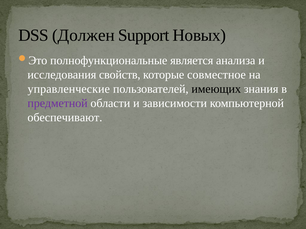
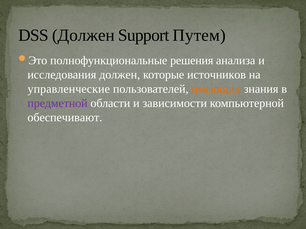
Новых: Новых -> Путем
является: является -> решения
исследования свойств: свойств -> должен
совместное: совместное -> источников
имеющих colour: black -> orange
